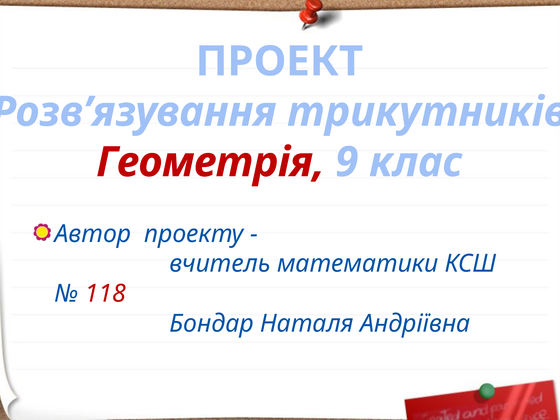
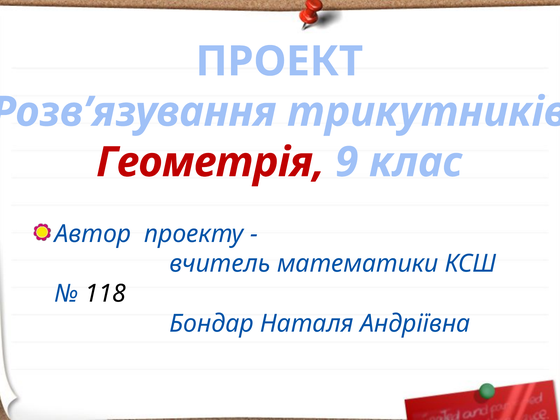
118 colour: red -> black
